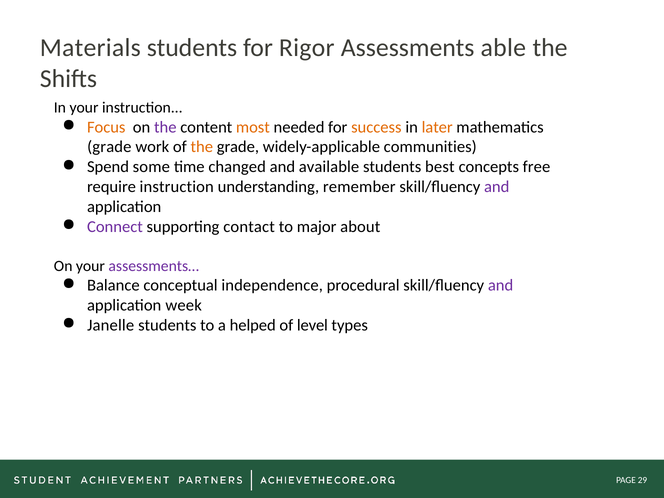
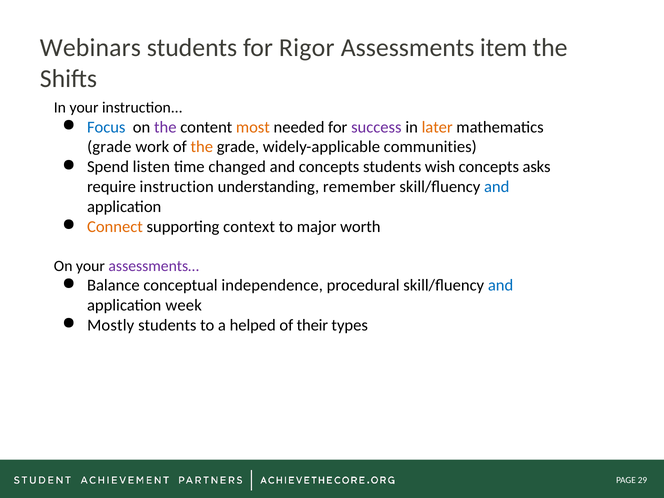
Materials: Materials -> Webinars
able: able -> item
Focus colour: orange -> blue
success colour: orange -> purple
some: some -> listen
and available: available -> concepts
best: best -> wish
free: free -> asks
and at (497, 187) colour: purple -> blue
Connect colour: purple -> orange
contact: contact -> context
about: about -> worth
and at (501, 285) colour: purple -> blue
Janelle: Janelle -> Mostly
level: level -> their
